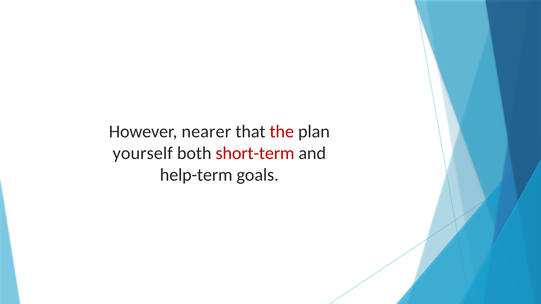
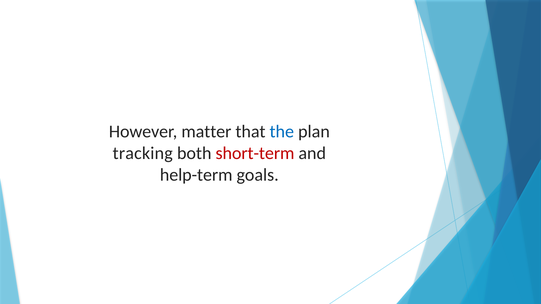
nearer: nearer -> matter
the colour: red -> blue
yourself: yourself -> tracking
